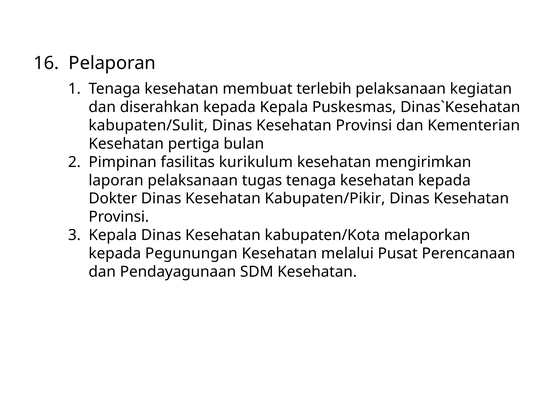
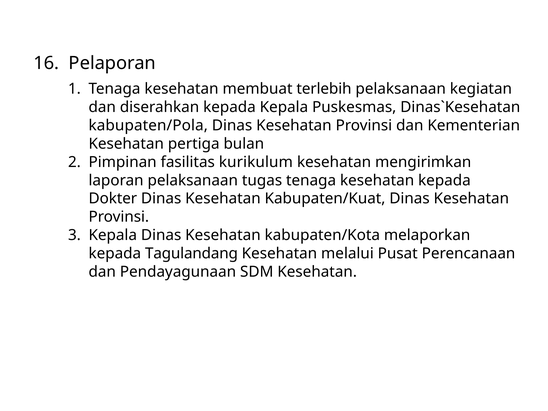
kabupaten/Sulit: kabupaten/Sulit -> kabupaten/Pola
Kabupaten/Pikir: Kabupaten/Pikir -> Kabupaten/Kuat
Pegunungan: Pegunungan -> Tagulandang
